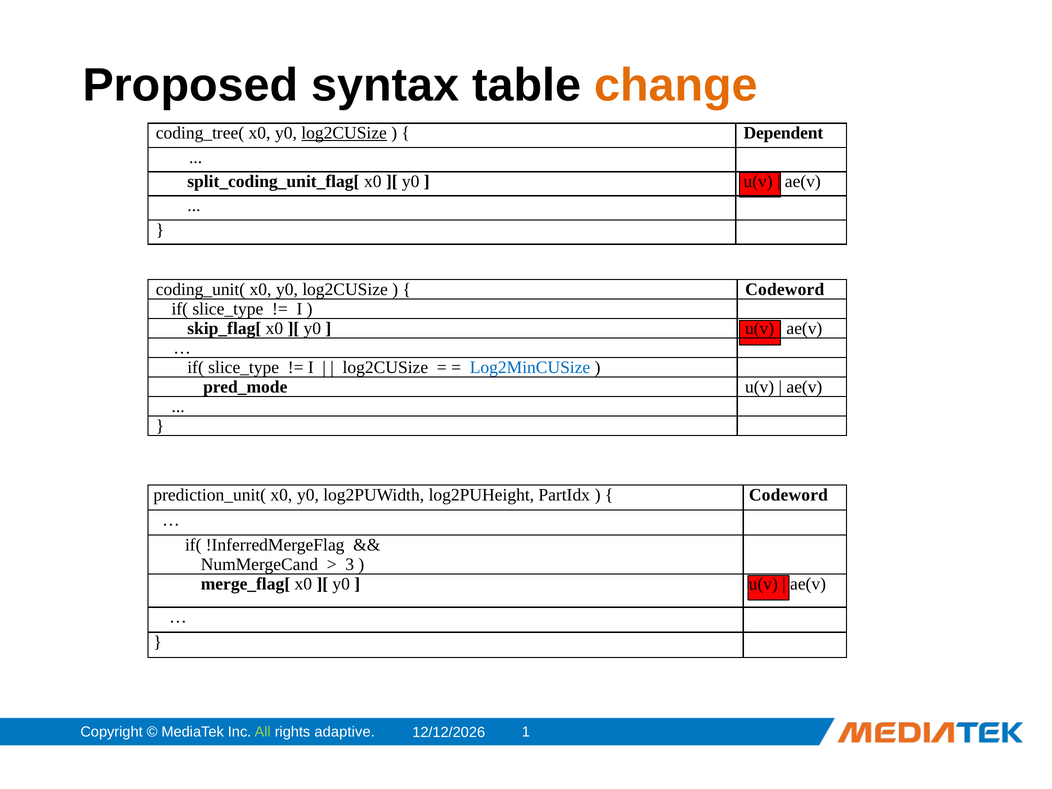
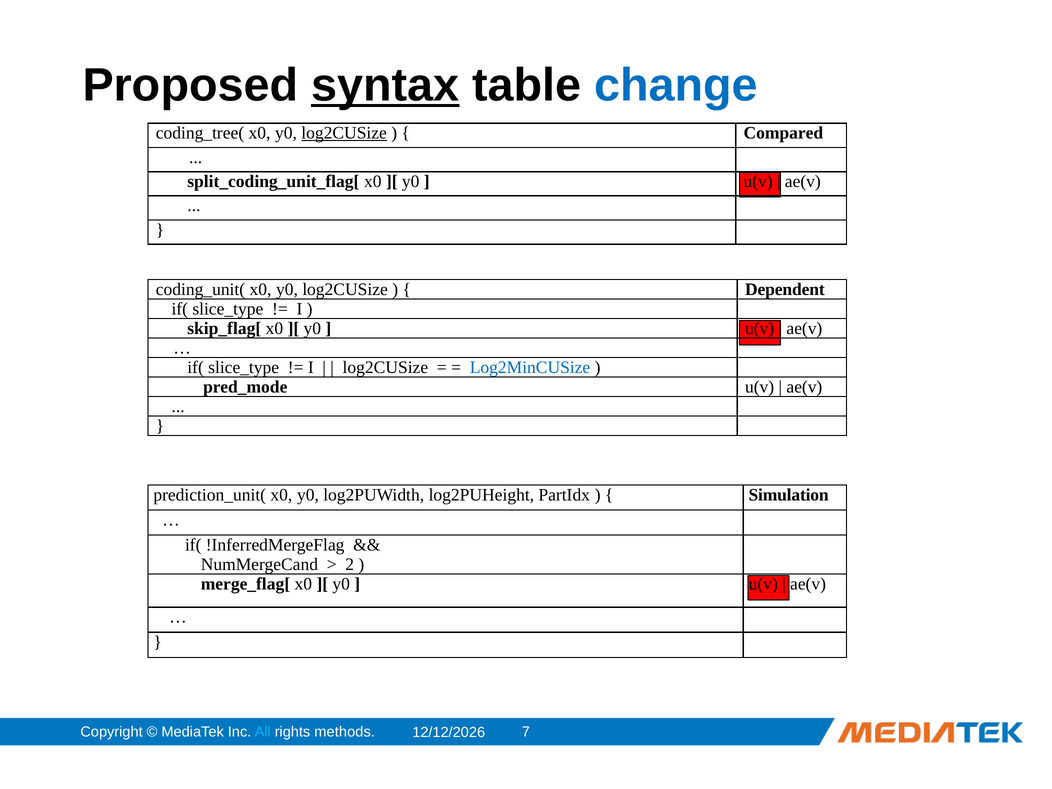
syntax underline: none -> present
change colour: orange -> blue
Dependent: Dependent -> Compared
Codeword at (785, 289): Codeword -> Dependent
Codeword at (788, 495): Codeword -> Simulation
3: 3 -> 2
All colour: light green -> light blue
adaptive: adaptive -> methods
1: 1 -> 7
